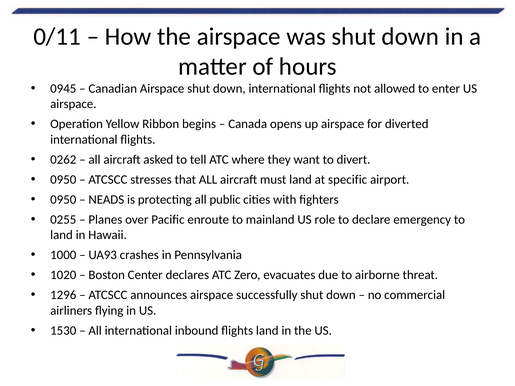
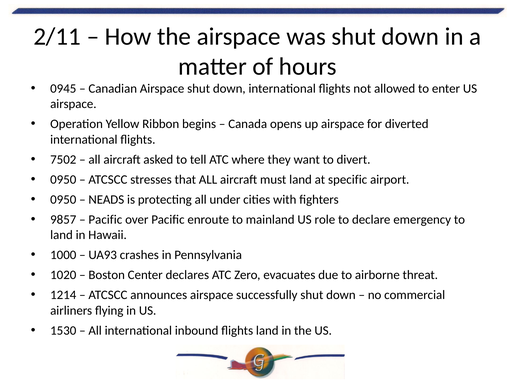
0/11: 0/11 -> 2/11
0262: 0262 -> 7502
public: public -> under
0255: 0255 -> 9857
Planes at (105, 220): Planes -> Pacific
1296: 1296 -> 1214
